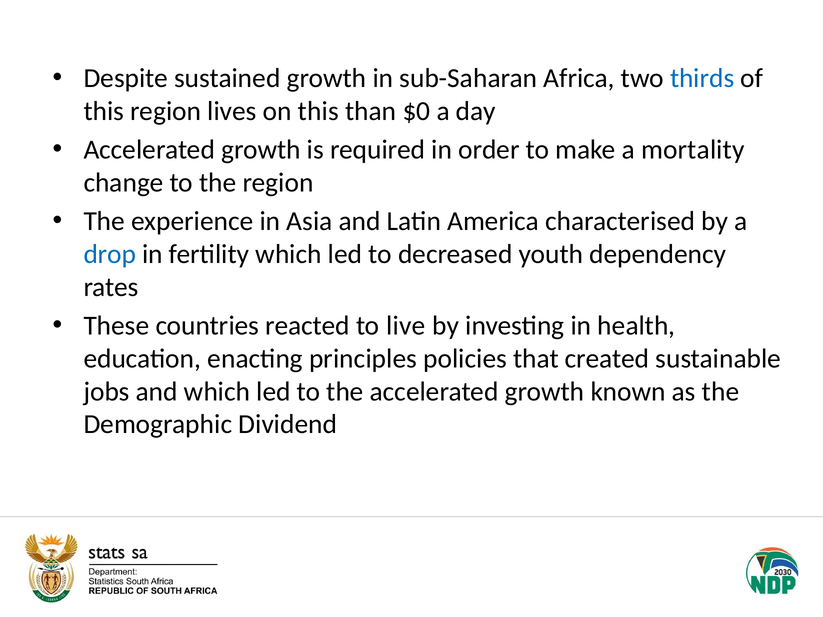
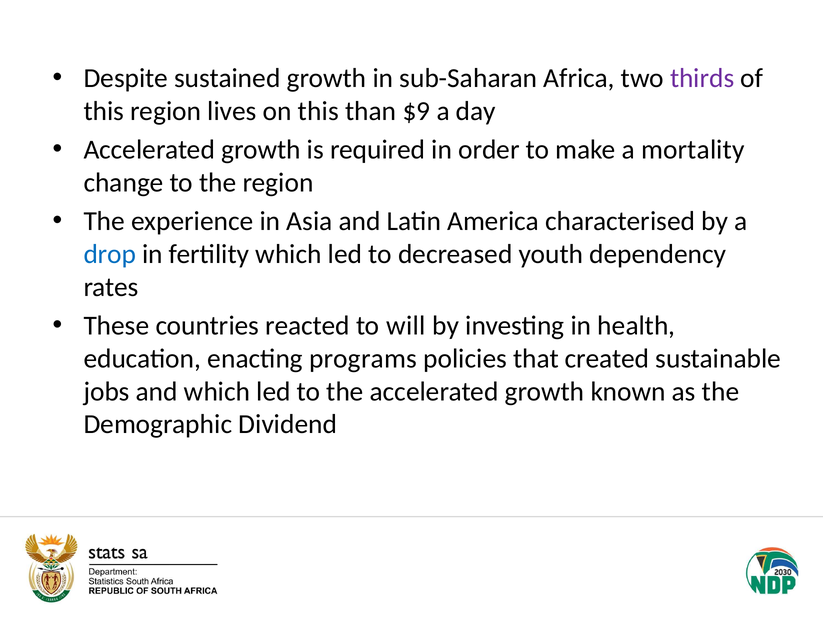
thirds colour: blue -> purple
$0: $0 -> $9
live: live -> will
principles: principles -> programs
